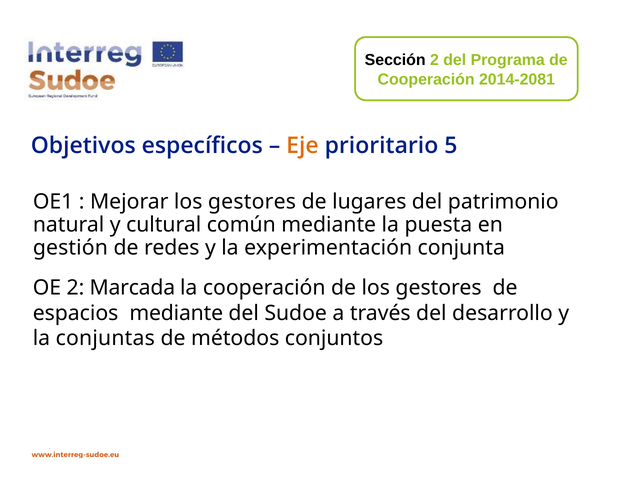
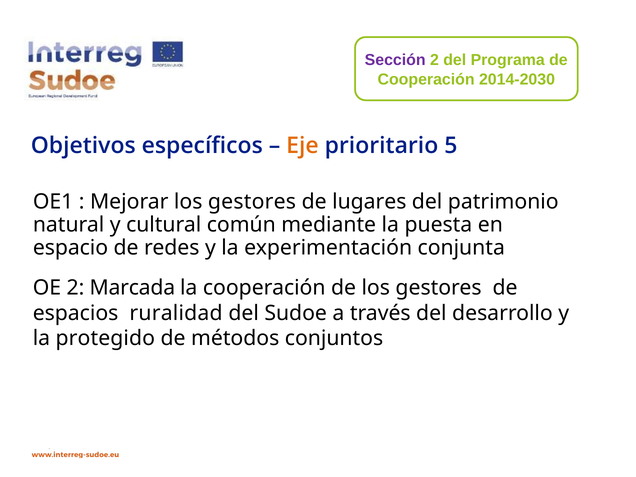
Sección colour: black -> purple
2014-2081: 2014-2081 -> 2014-2030
gestión: gestión -> espacio
espacios mediante: mediante -> ruralidad
conjuntas: conjuntas -> protegido
